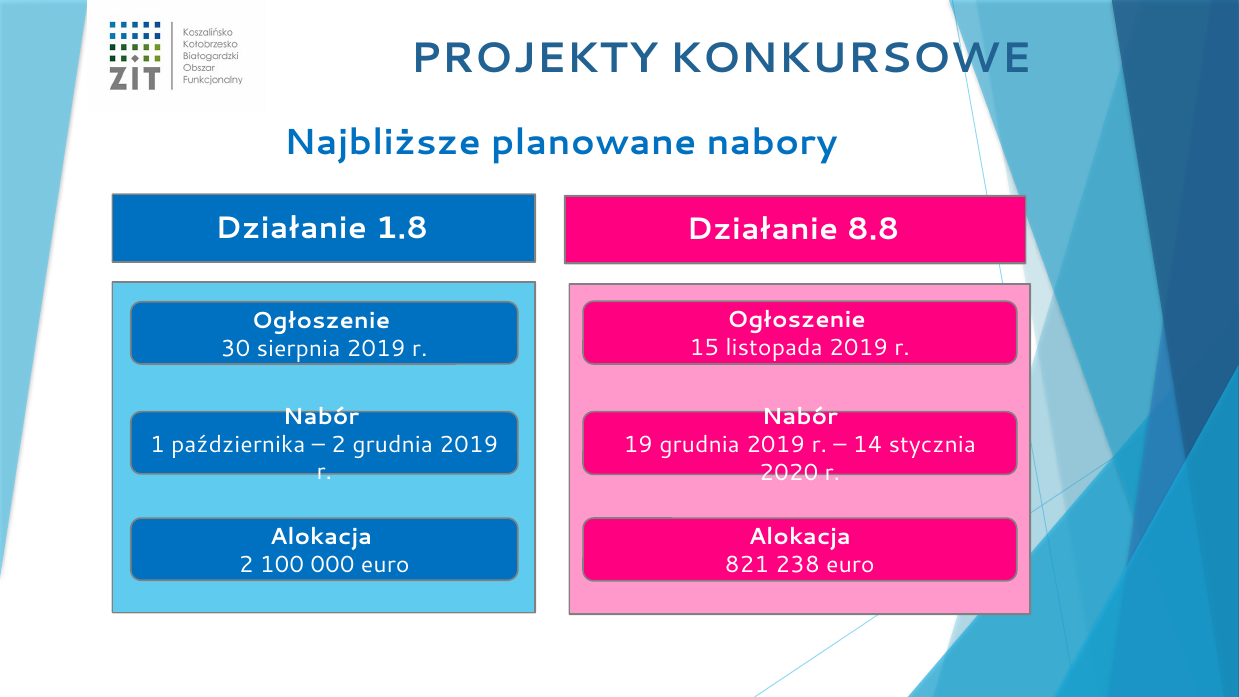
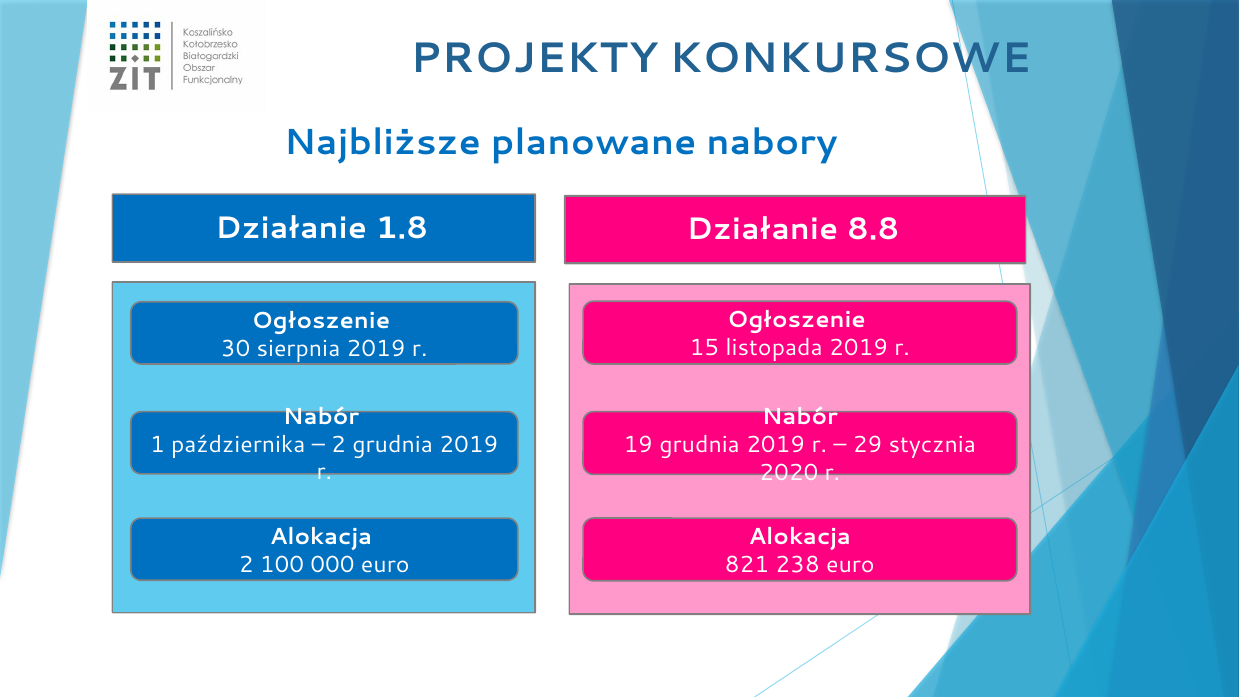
14: 14 -> 29
